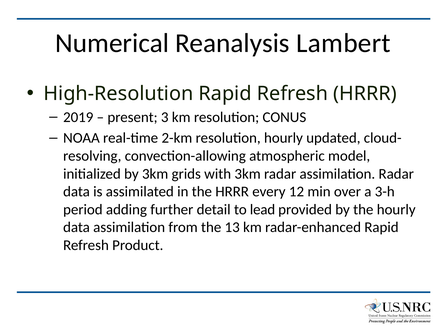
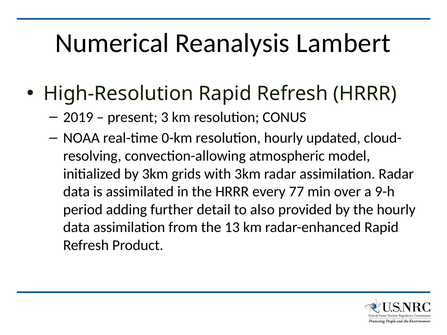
2-km: 2-km -> 0-km
12: 12 -> 77
3-h: 3-h -> 9-h
lead: lead -> also
